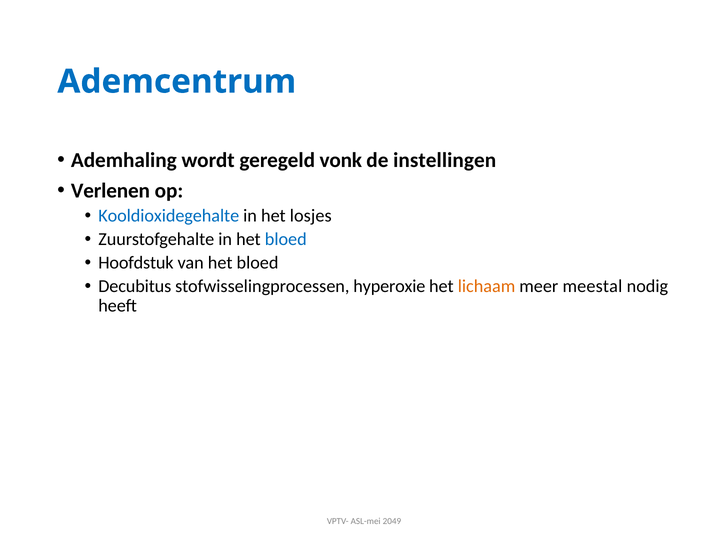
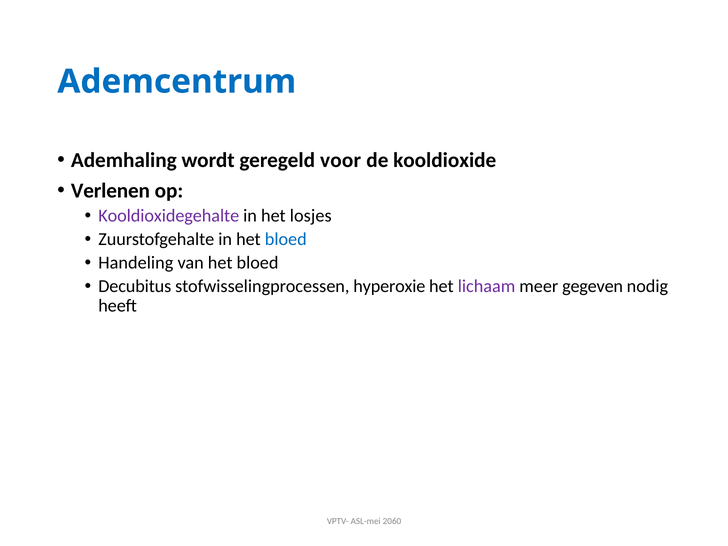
vonk: vonk -> voor
instellingen: instellingen -> kooldioxide
Kooldioxidegehalte colour: blue -> purple
Hoofdstuk: Hoofdstuk -> Handeling
lichaam colour: orange -> purple
meestal: meestal -> gegeven
2049: 2049 -> 2060
